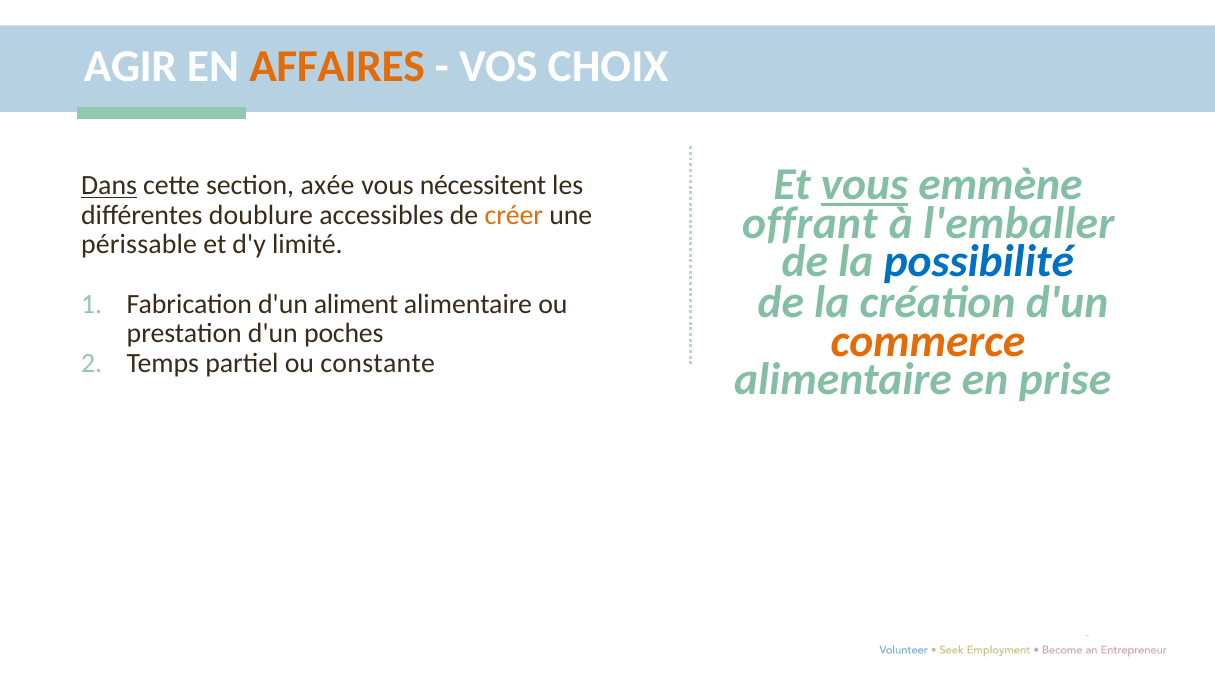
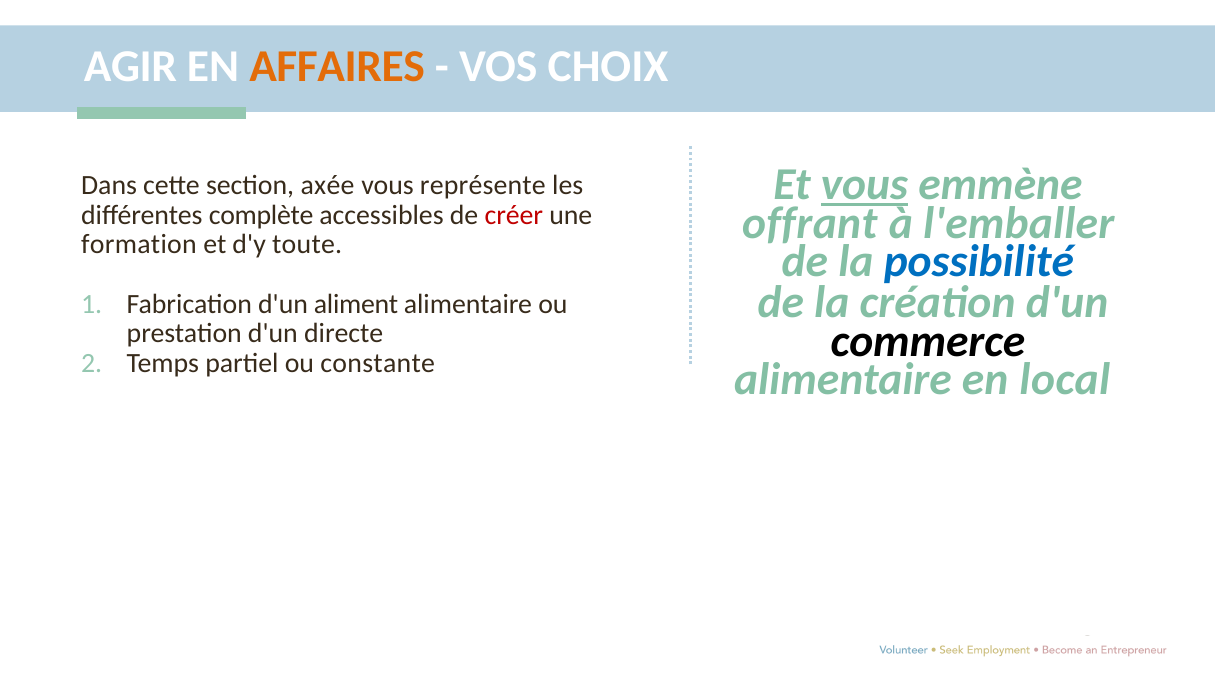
Dans underline: present -> none
nécessitent: nécessitent -> représente
doublure: doublure -> complète
créer colour: orange -> red
périssable: périssable -> formation
limité: limité -> toute
poches: poches -> directe
commerce colour: orange -> black
prise: prise -> local
